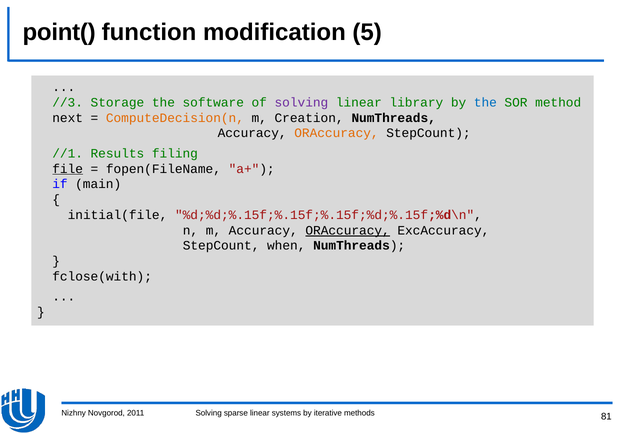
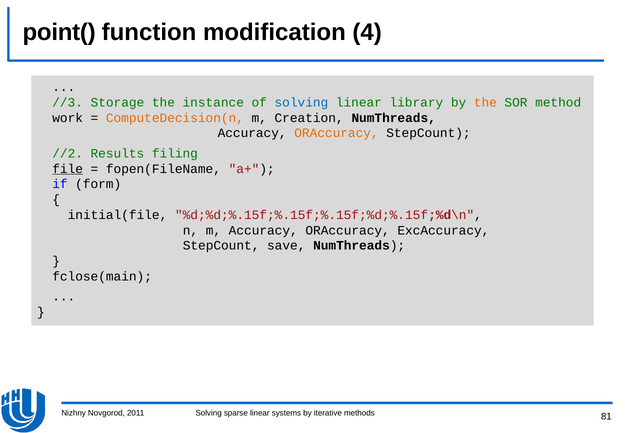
5: 5 -> 4
software: software -> instance
solving at (301, 102) colour: purple -> blue
the at (485, 102) colour: blue -> orange
next: next -> work
//1: //1 -> //2
main: main -> form
ORAccuracy at (348, 230) underline: present -> none
when: when -> save
fclose(with: fclose(with -> fclose(main
